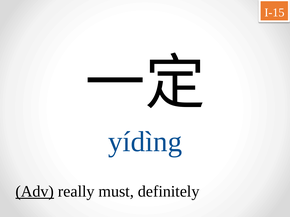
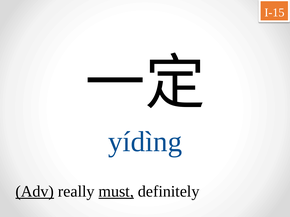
must underline: none -> present
